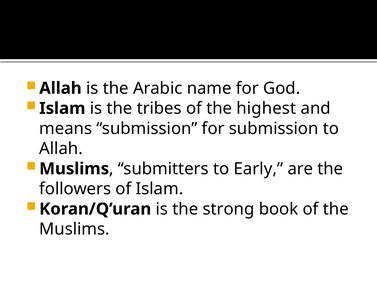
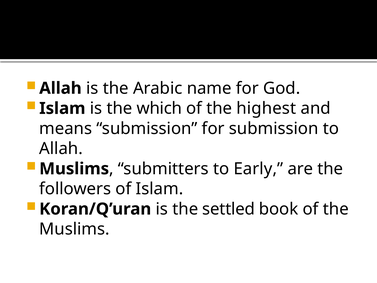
tribes: tribes -> which
strong: strong -> settled
